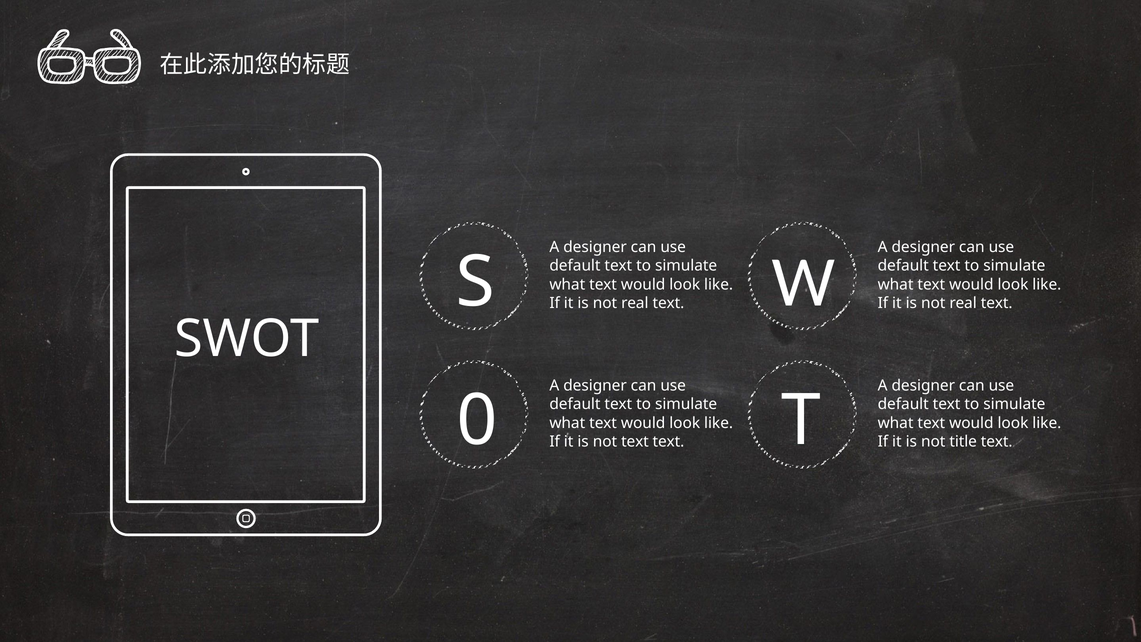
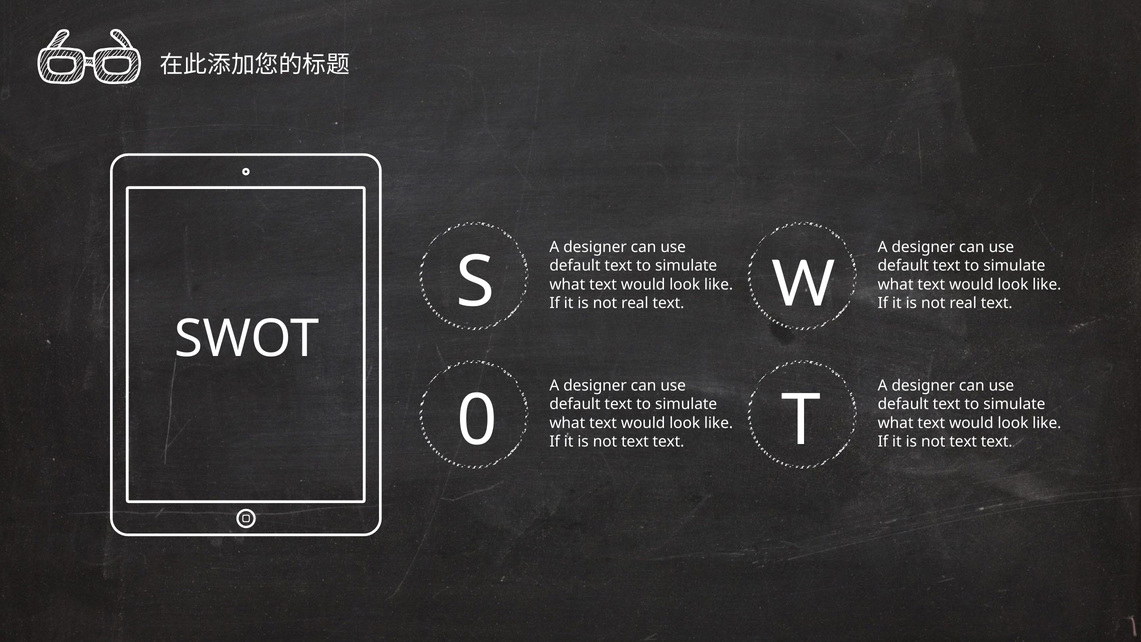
title at (963, 441): title -> text
